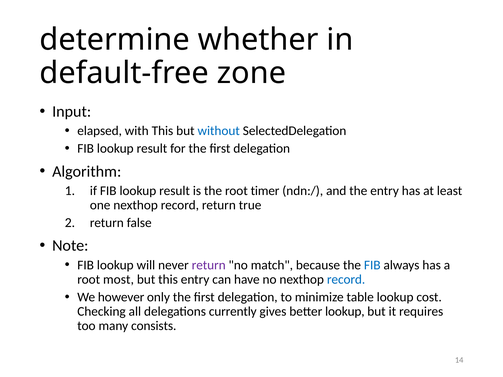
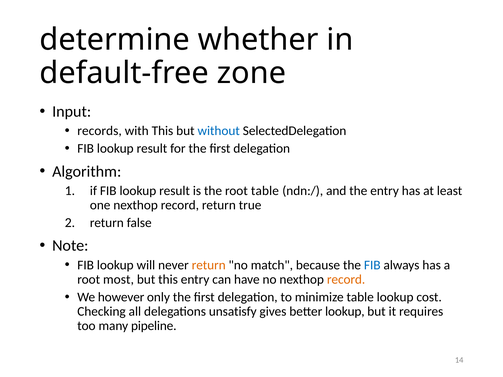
elapsed: elapsed -> records
root timer: timer -> table
return at (209, 265) colour: purple -> orange
record at (346, 279) colour: blue -> orange
currently: currently -> unsatisfy
consists: consists -> pipeline
